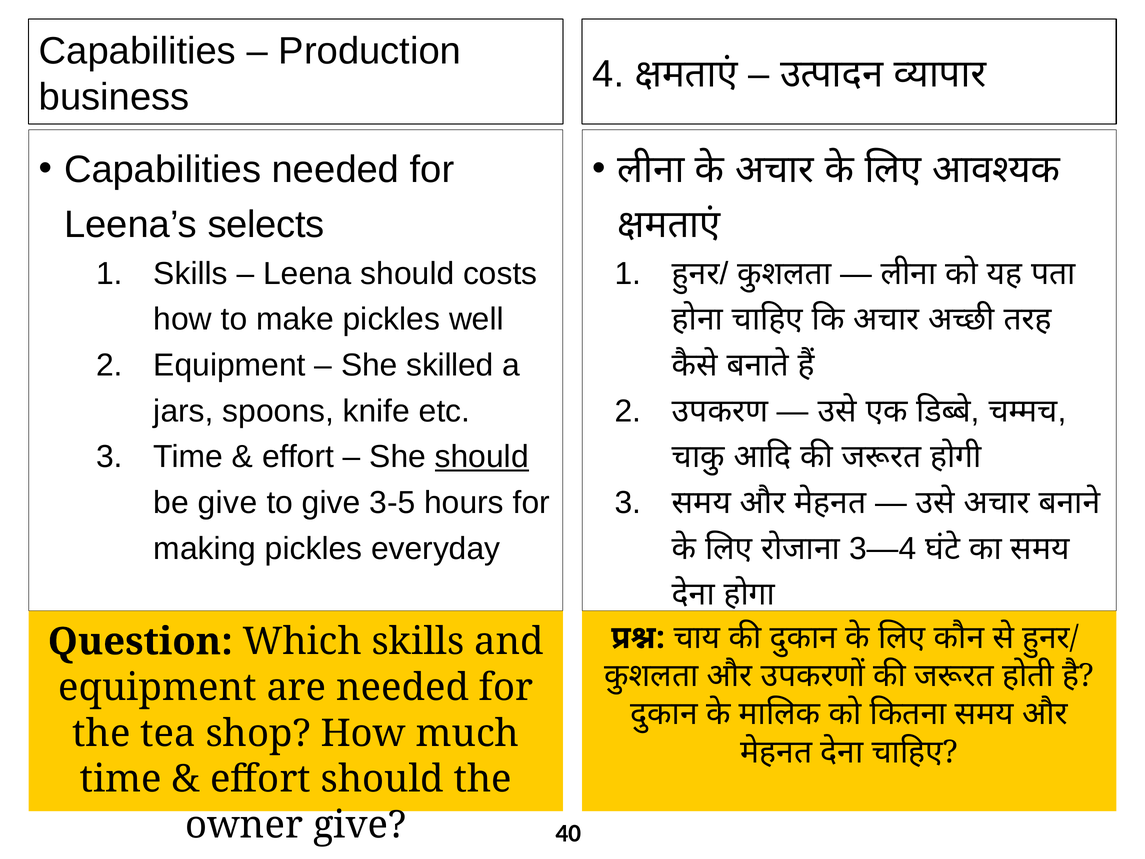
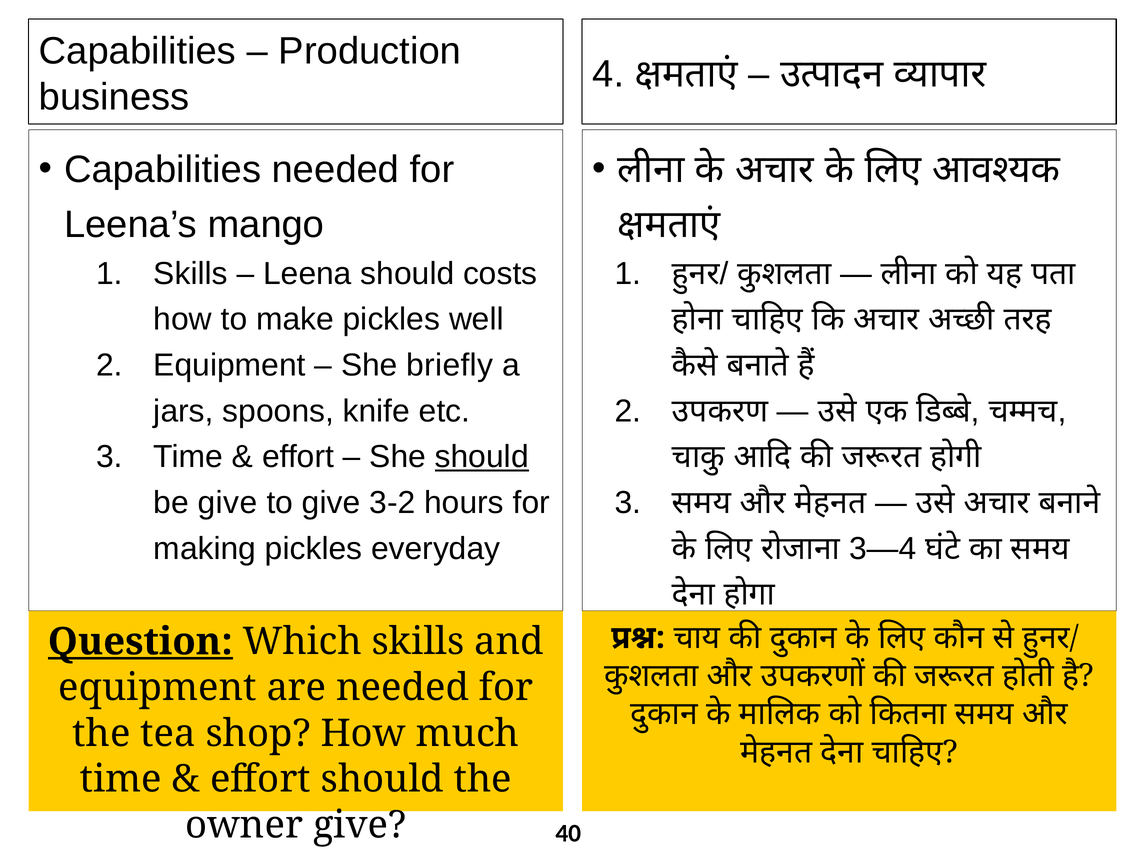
selects: selects -> mango
skilled: skilled -> briefly
3-5: 3-5 -> 3-2
Question underline: none -> present
